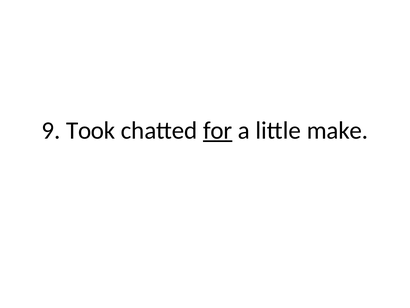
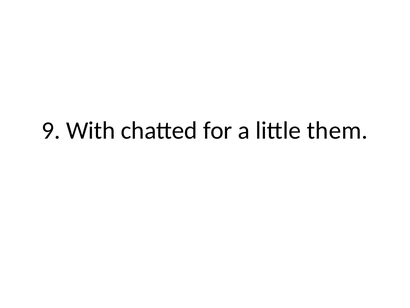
Took: Took -> With
for underline: present -> none
make: make -> them
